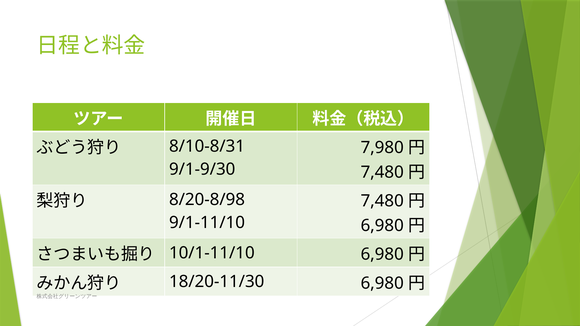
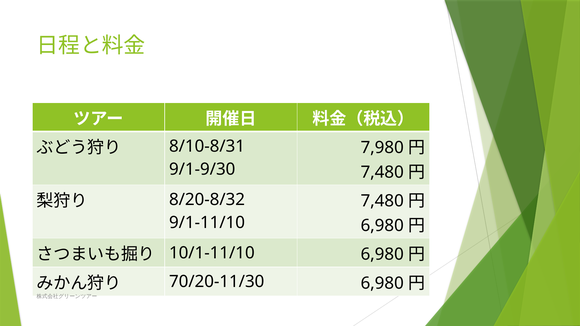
8/20-8/98: 8/20-8/98 -> 8/20-8/32
18/20-11/30: 18/20-11/30 -> 70/20-11/30
